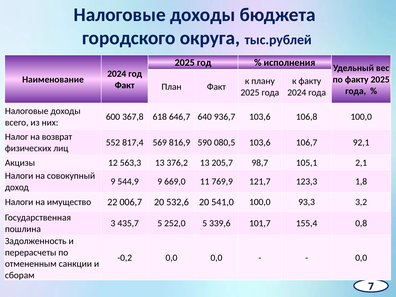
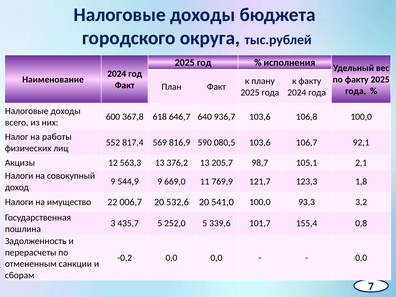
возврат: возврат -> работы
